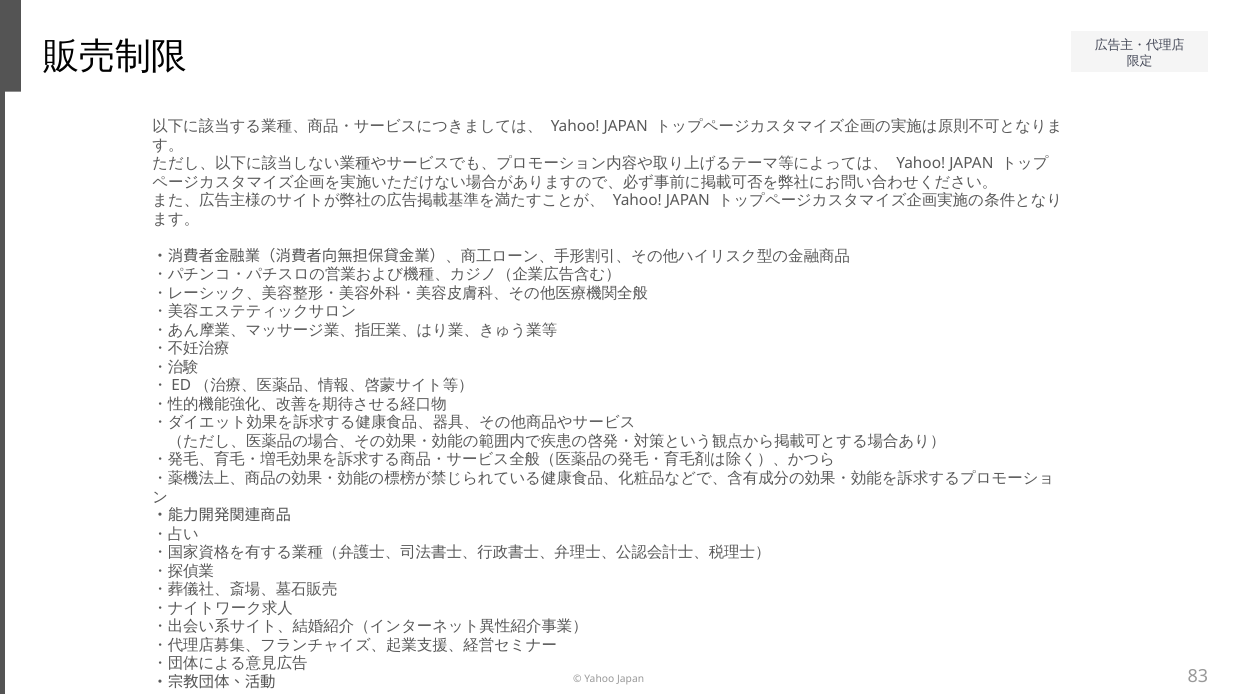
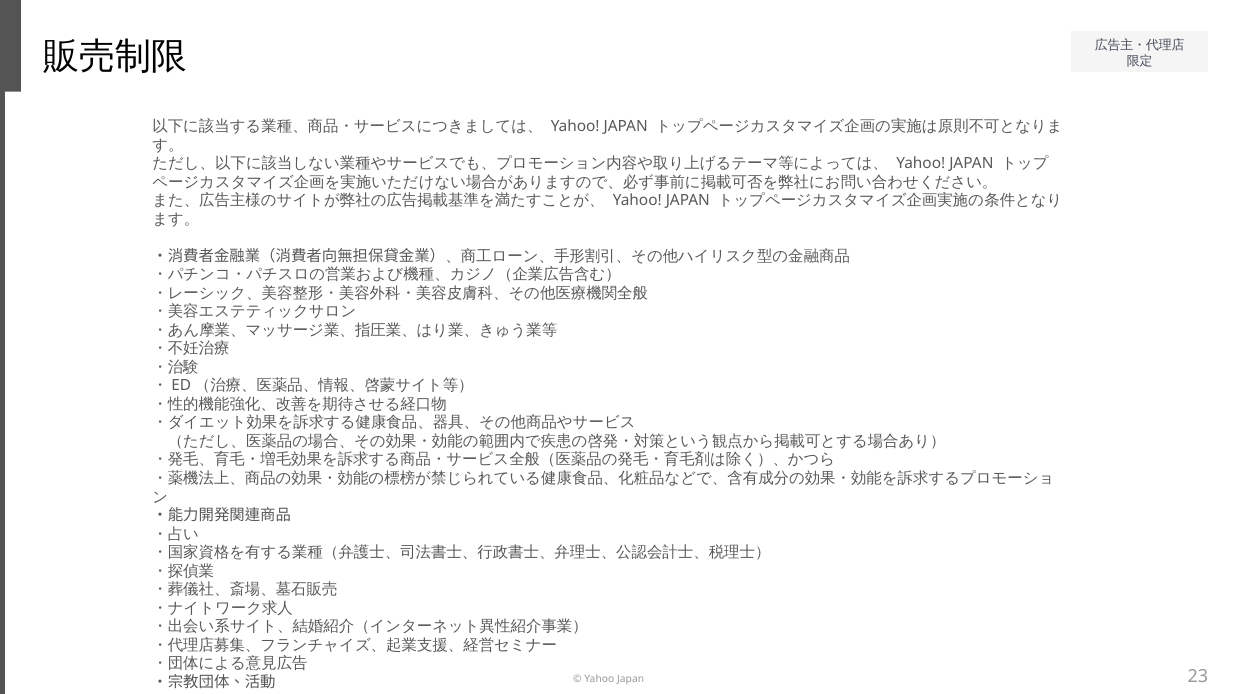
83: 83 -> 23
